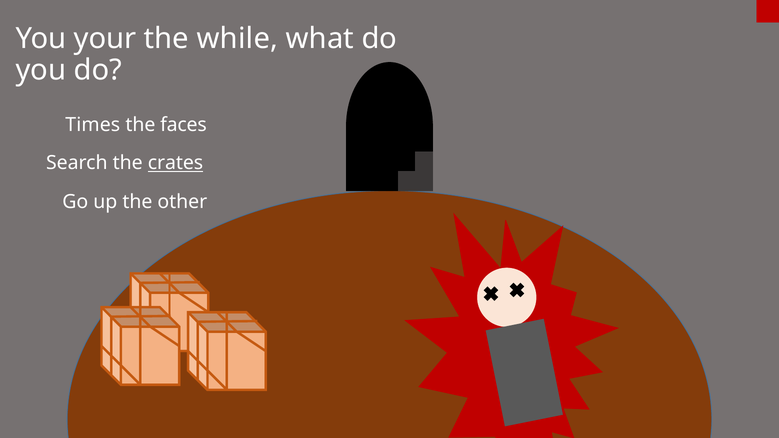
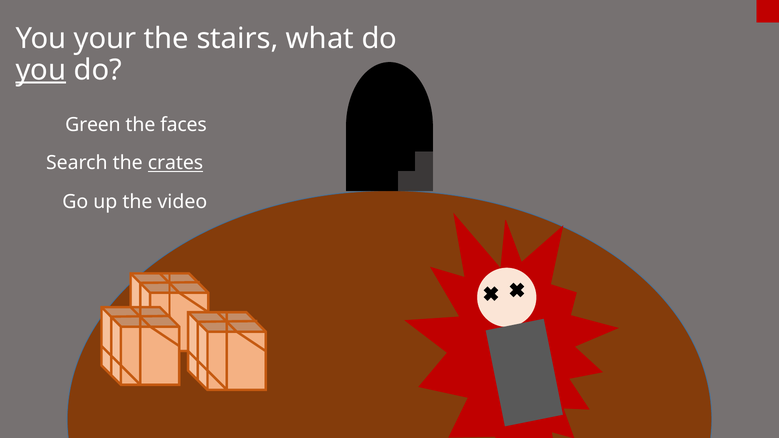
while: while -> stairs
you at (41, 70) underline: none -> present
Times: Times -> Green
other: other -> video
